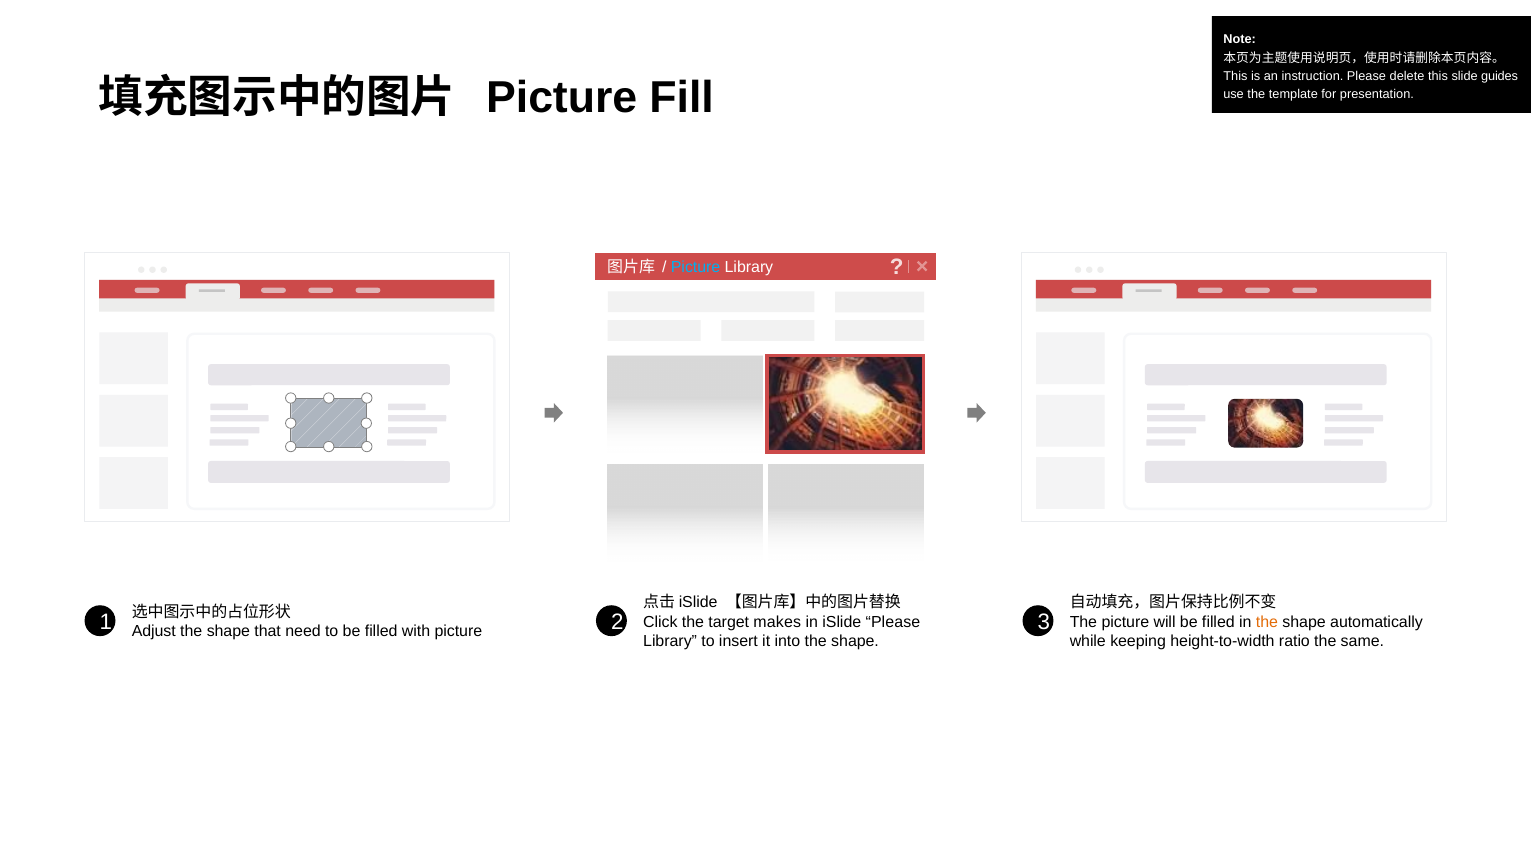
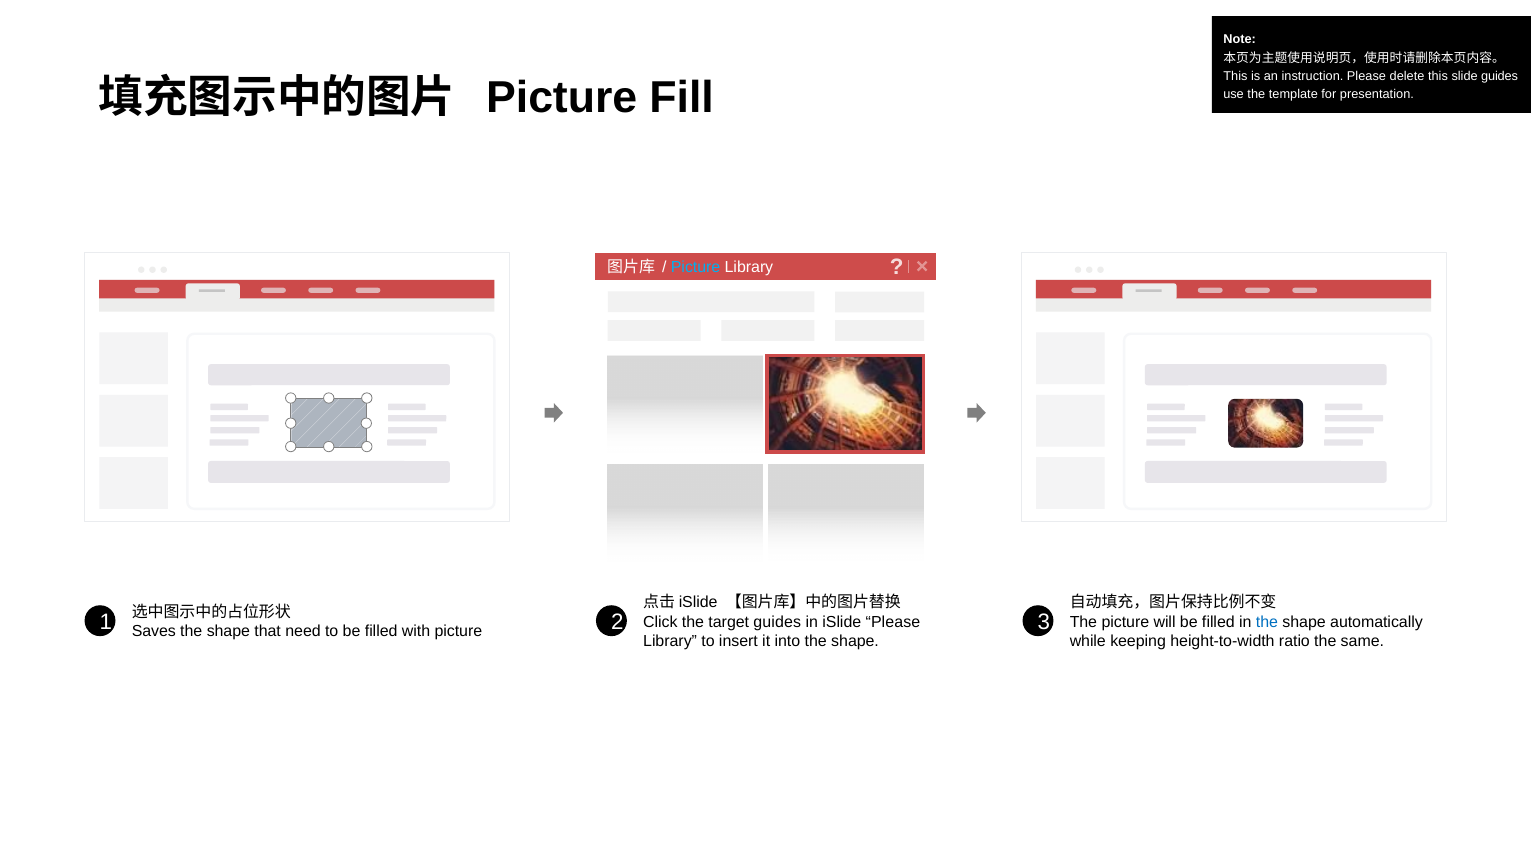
target makes: makes -> guides
the at (1267, 622) colour: orange -> blue
Adjust: Adjust -> Saves
